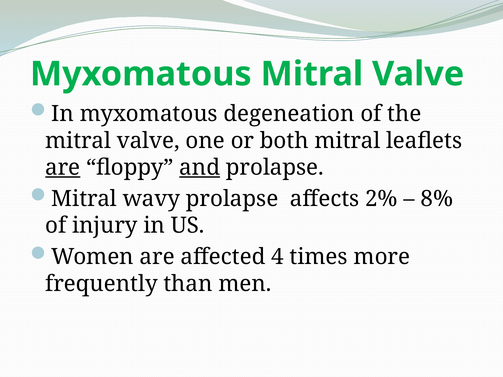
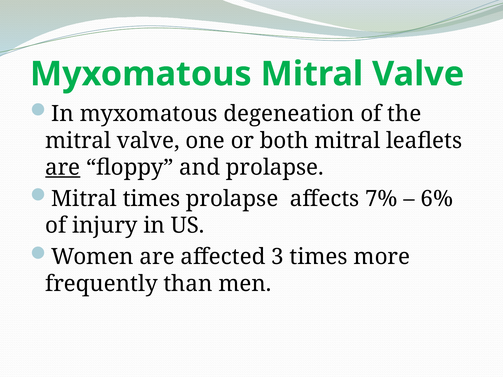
and underline: present -> none
Mitral wavy: wavy -> times
2%: 2% -> 7%
8%: 8% -> 6%
4: 4 -> 3
